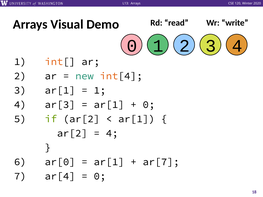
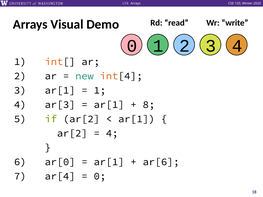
0 at (149, 105): 0 -> 8
ar[7: ar[7 -> ar[6
